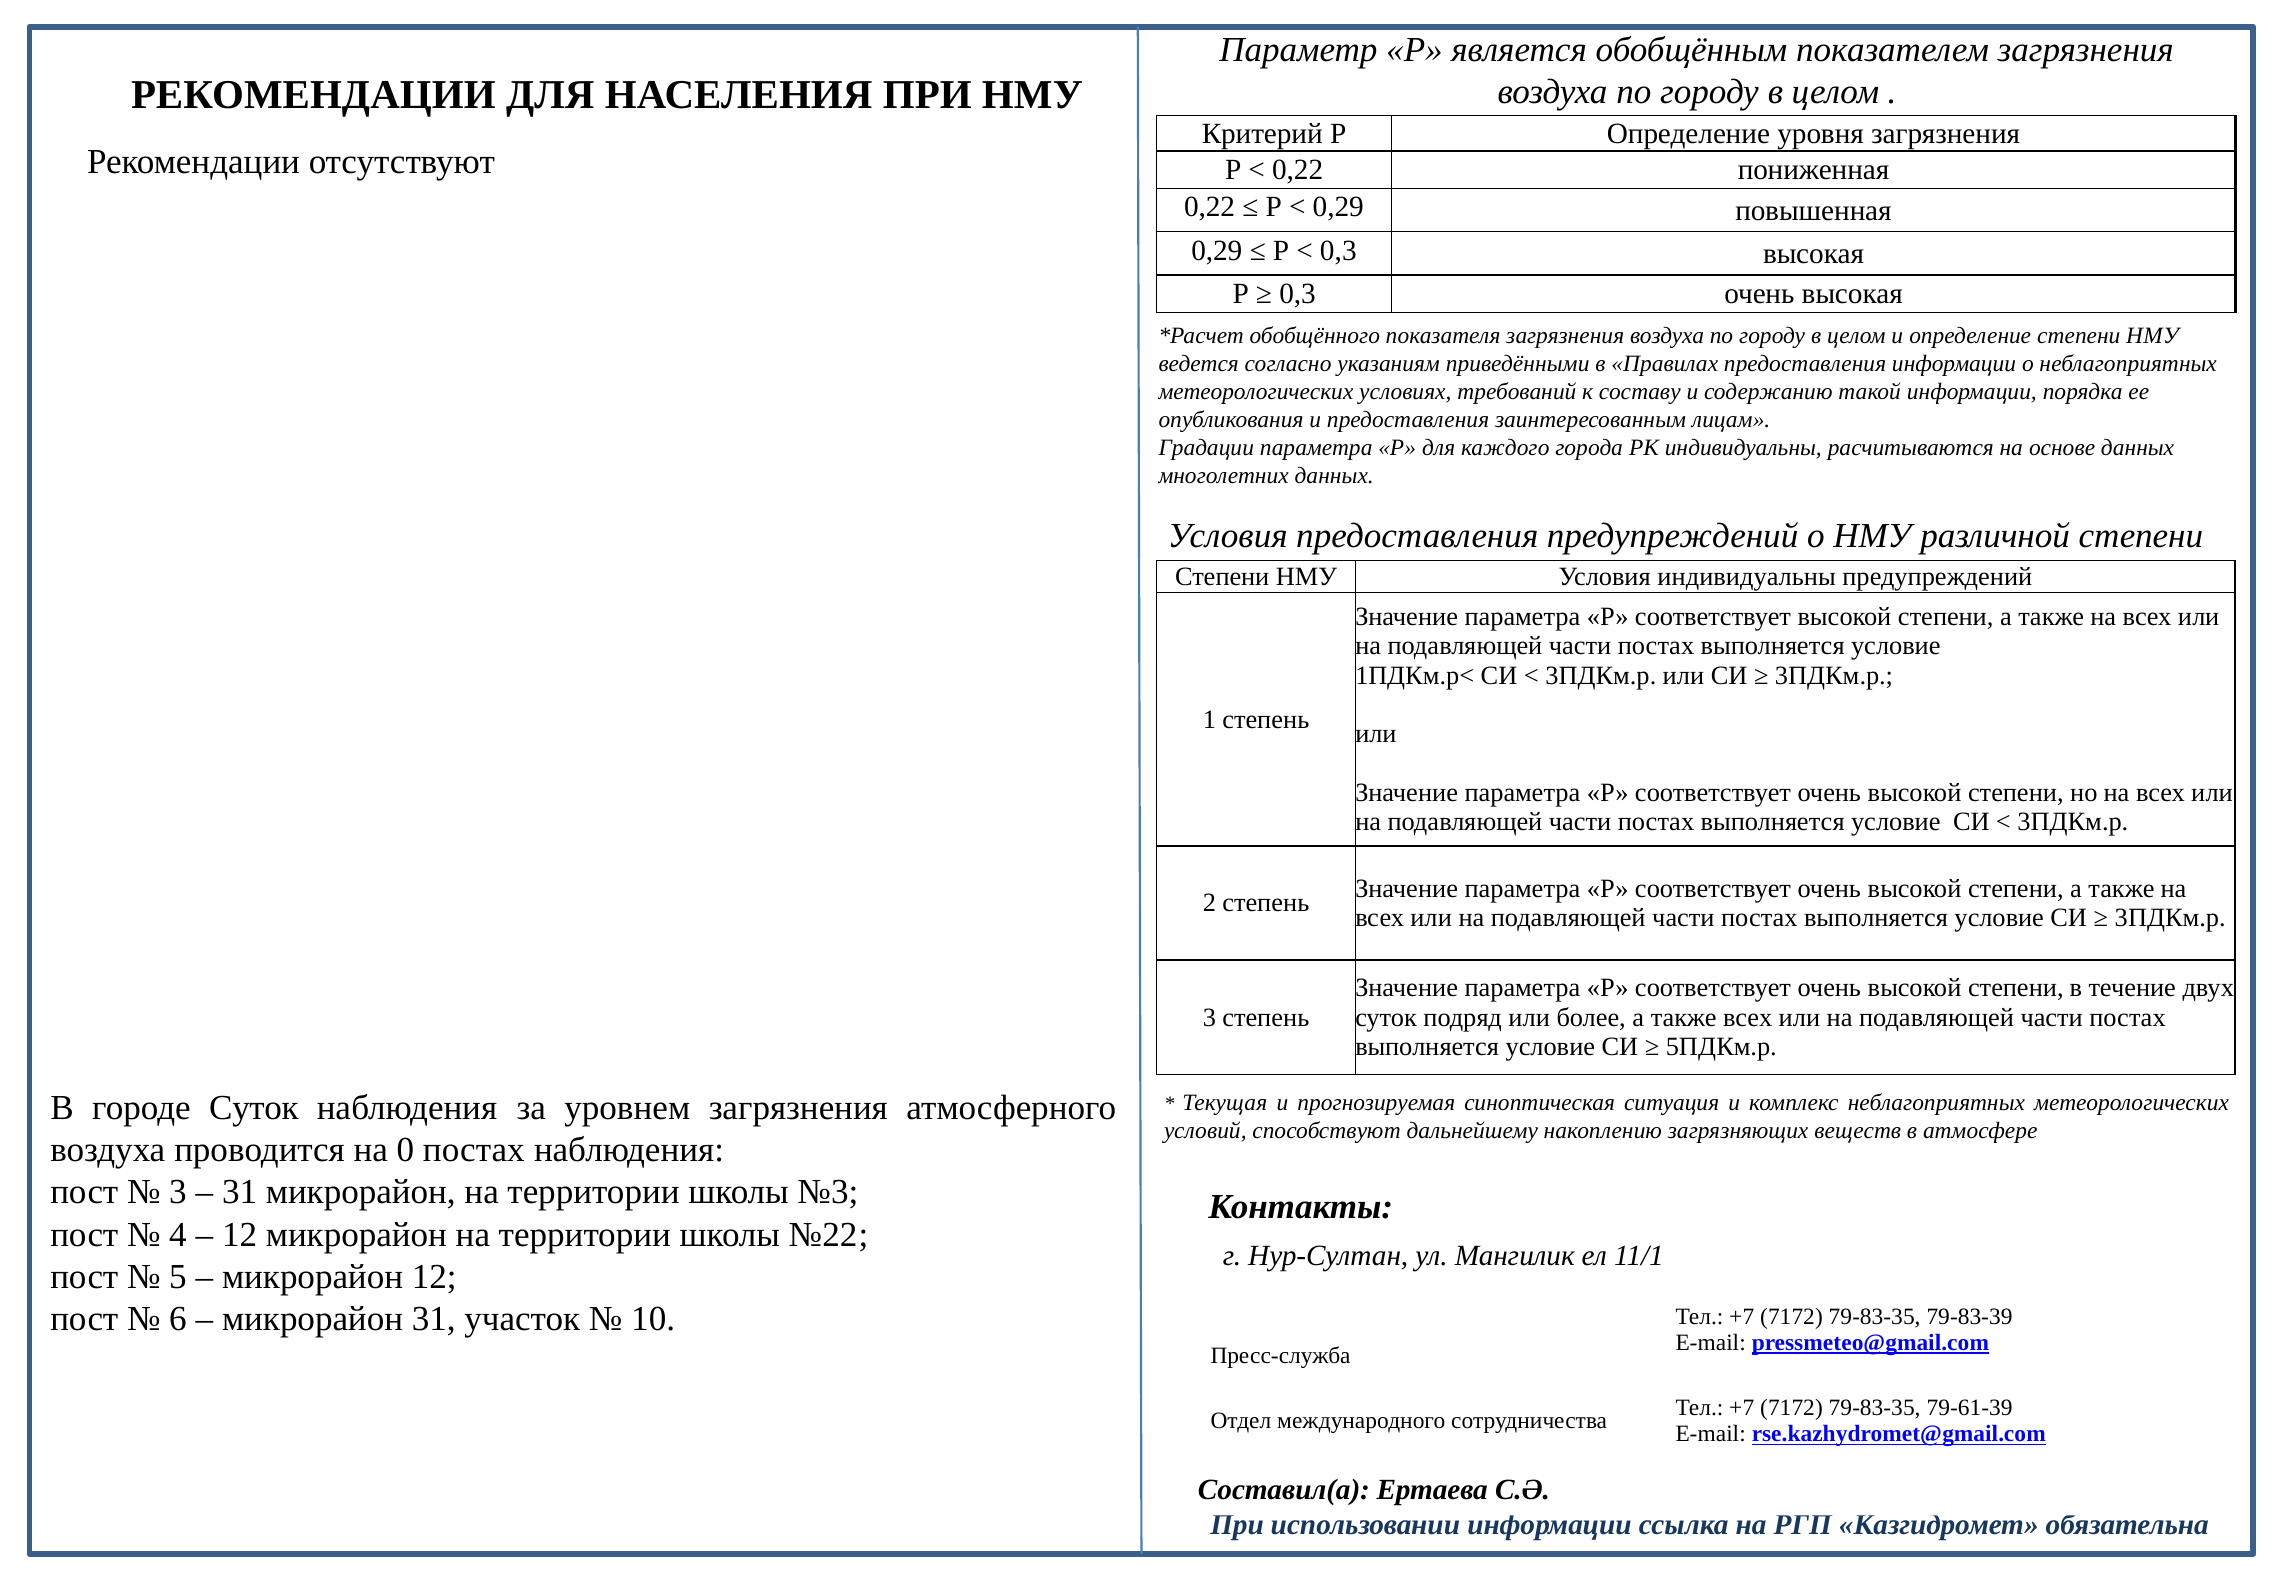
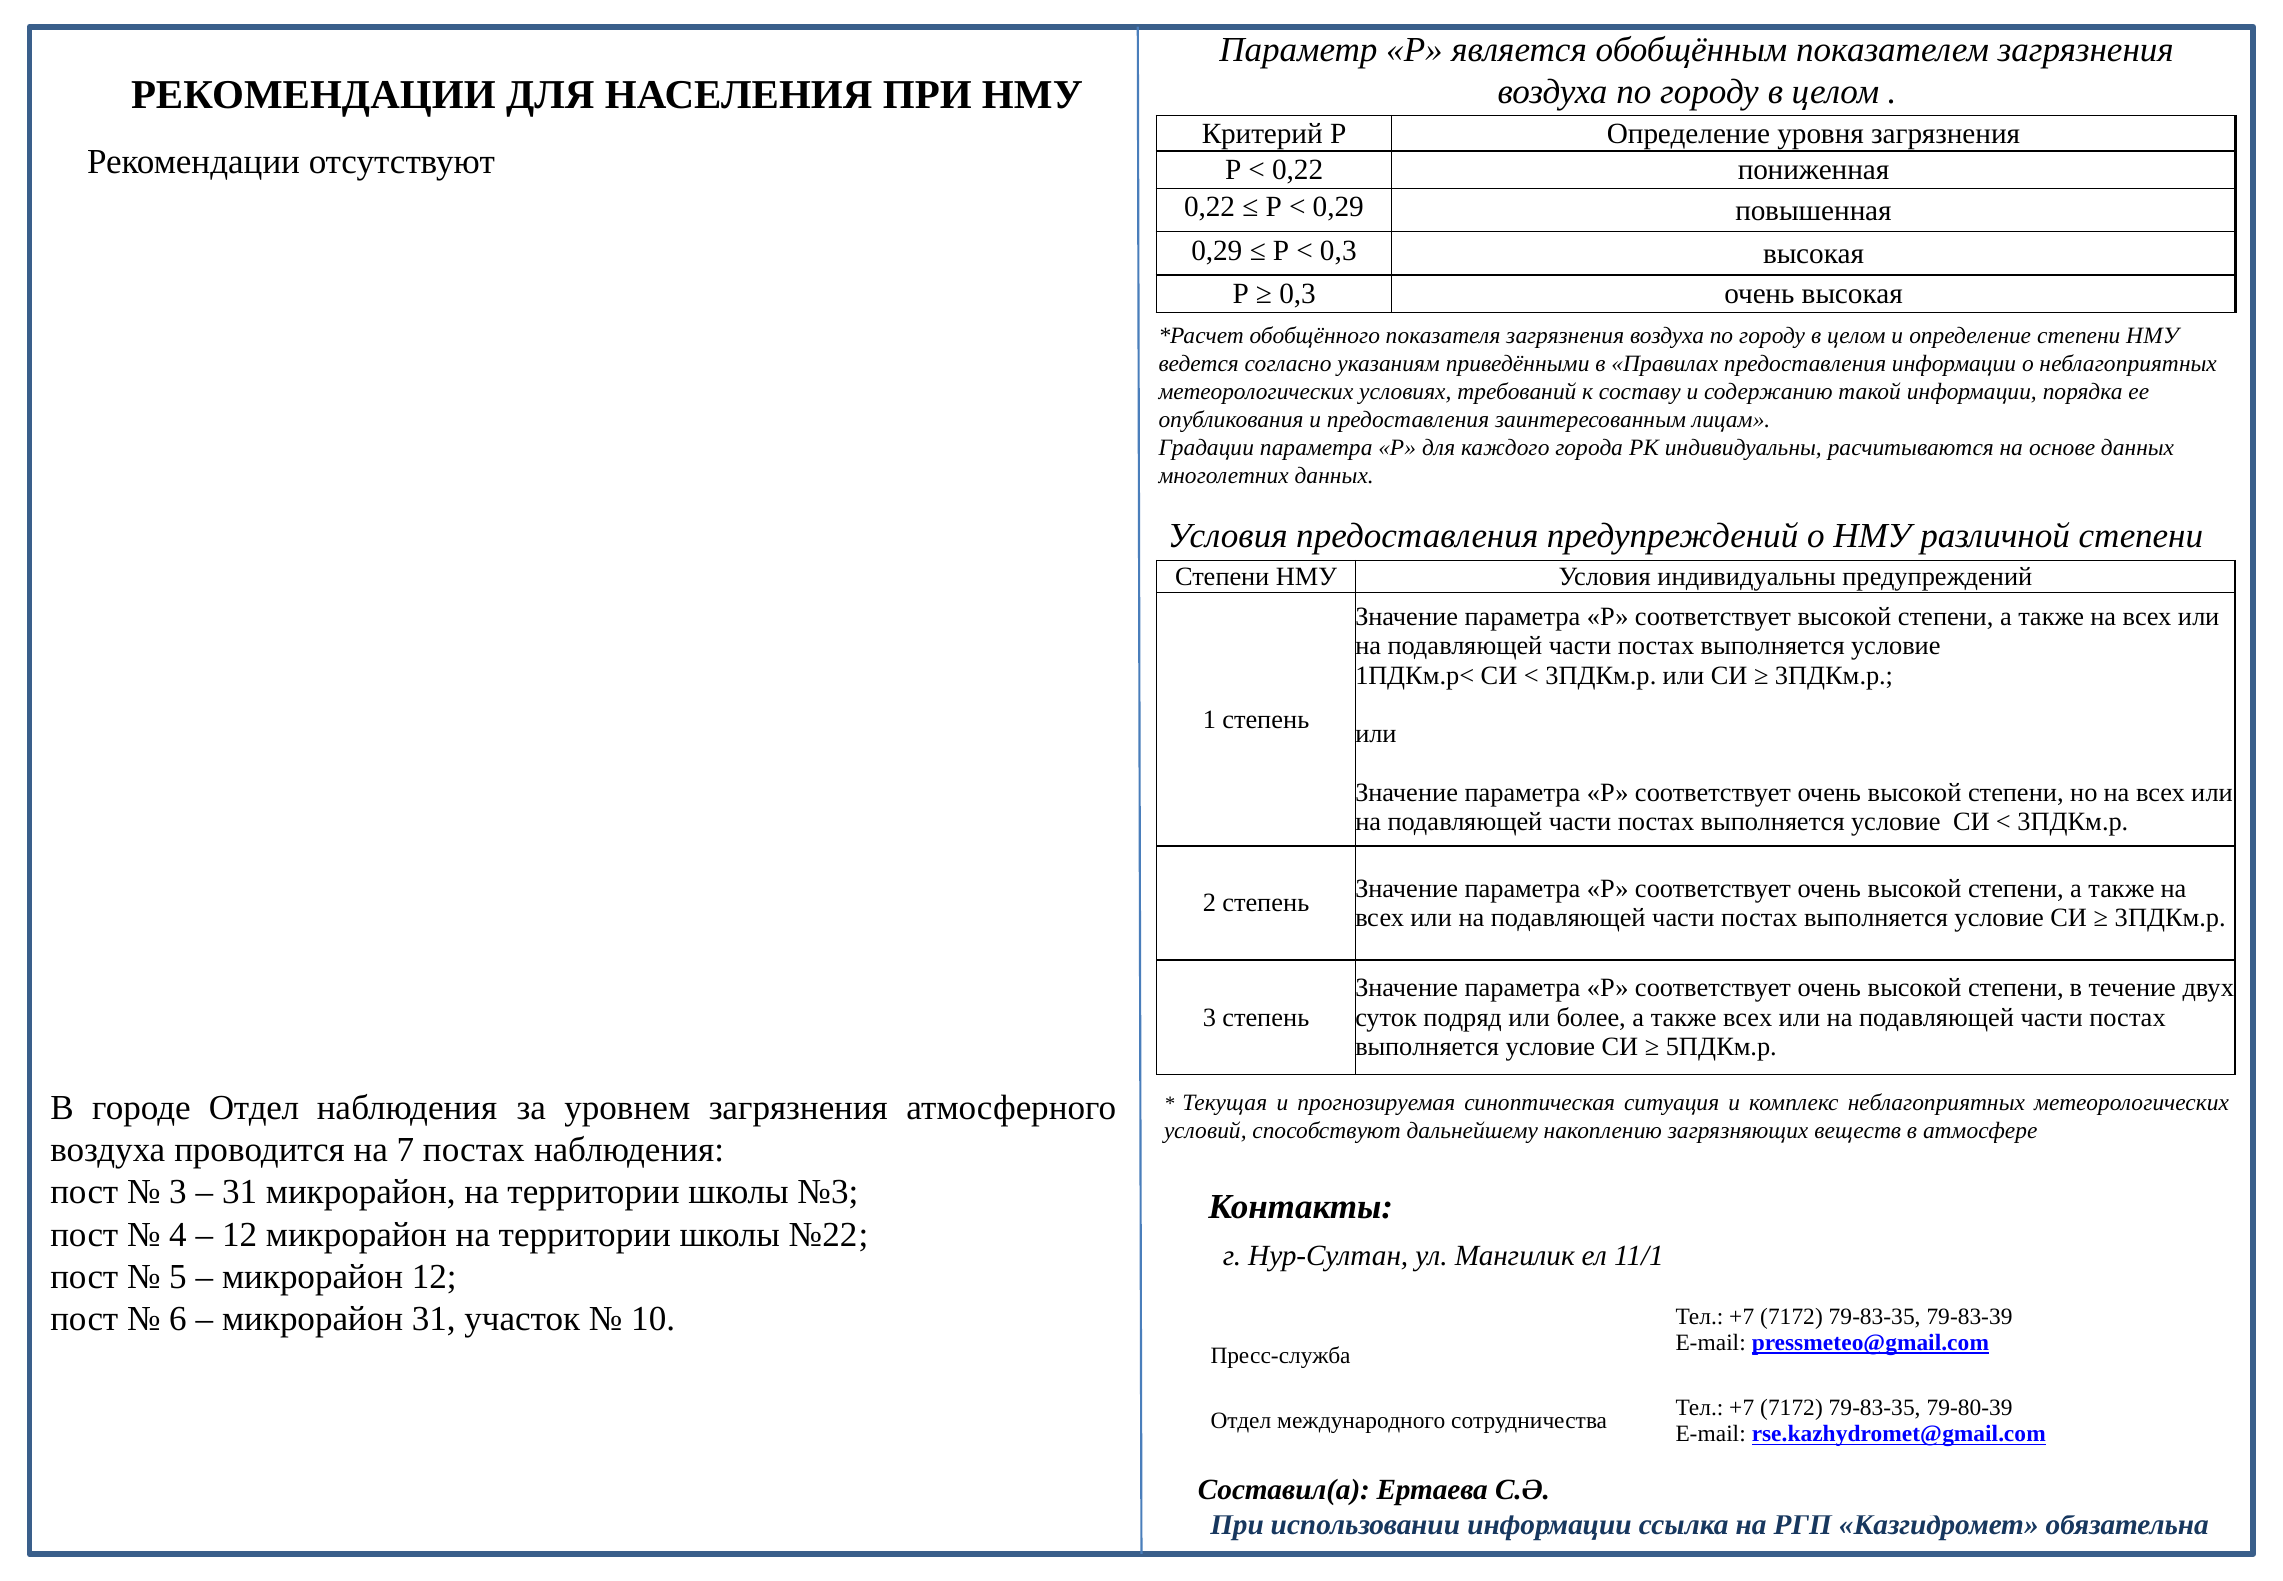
городе Суток: Суток -> Отдел
0: 0 -> 7
79-61-39: 79-61-39 -> 79-80-39
